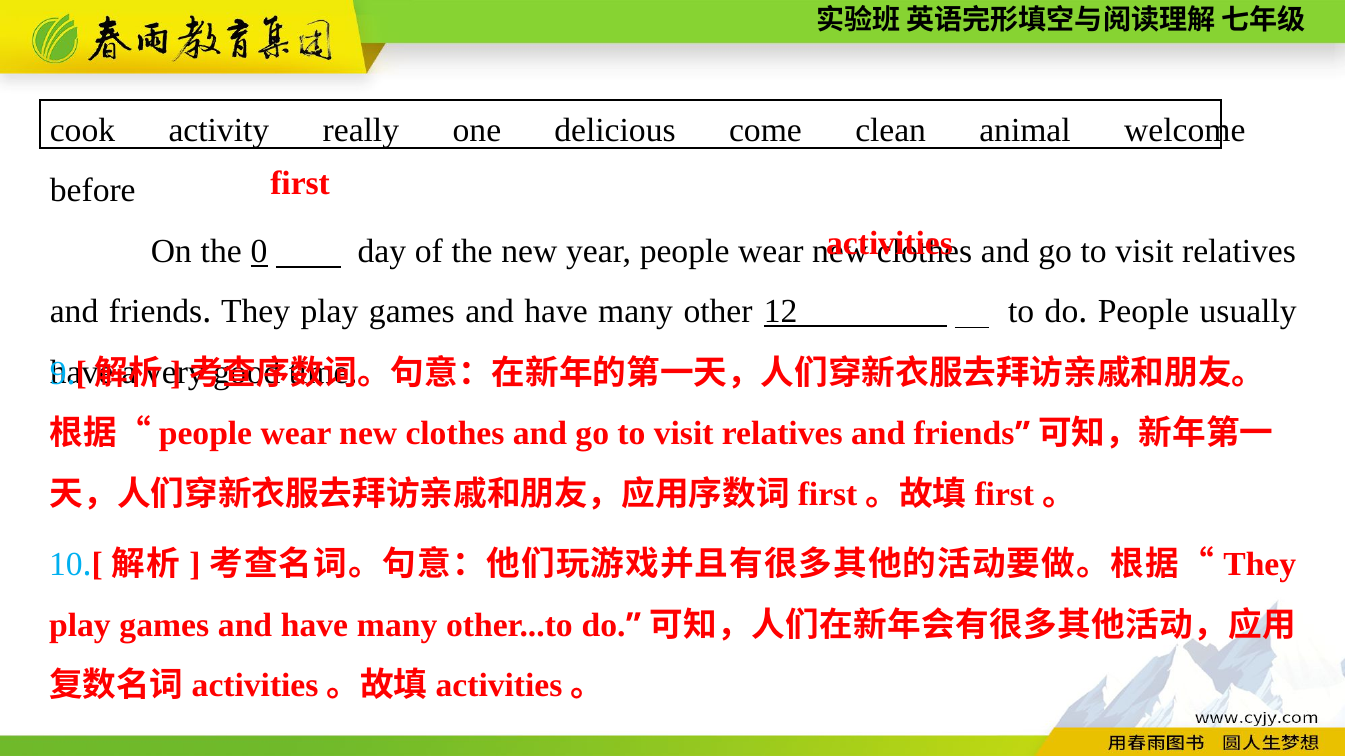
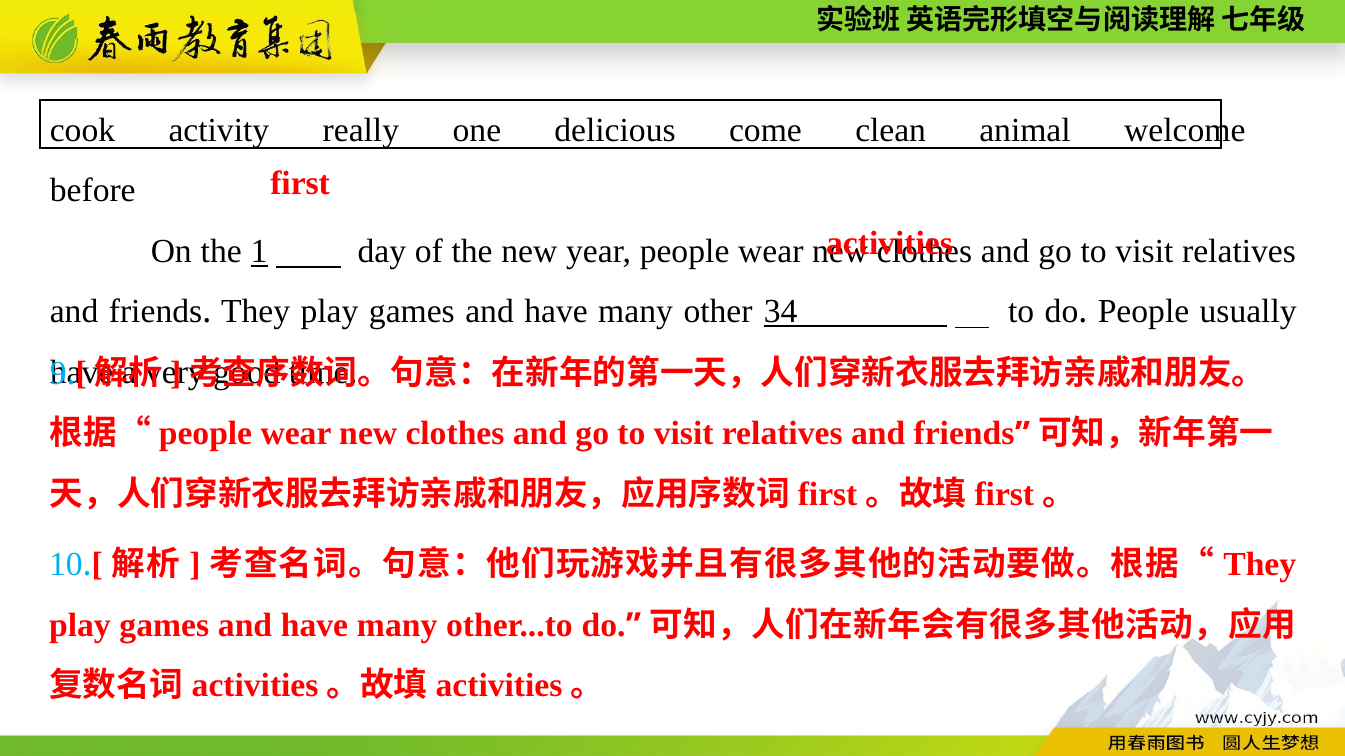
0: 0 -> 1
12: 12 -> 34
